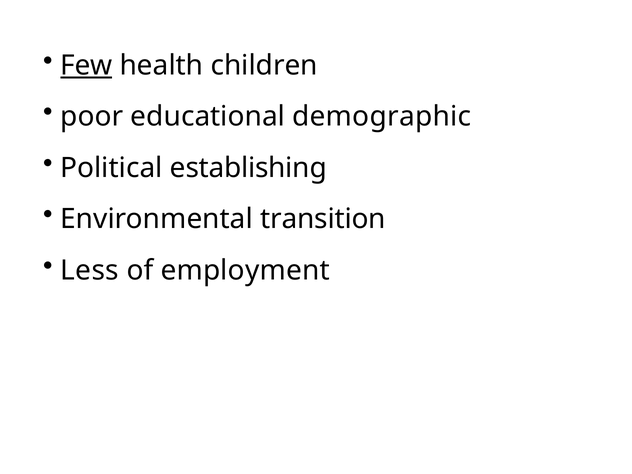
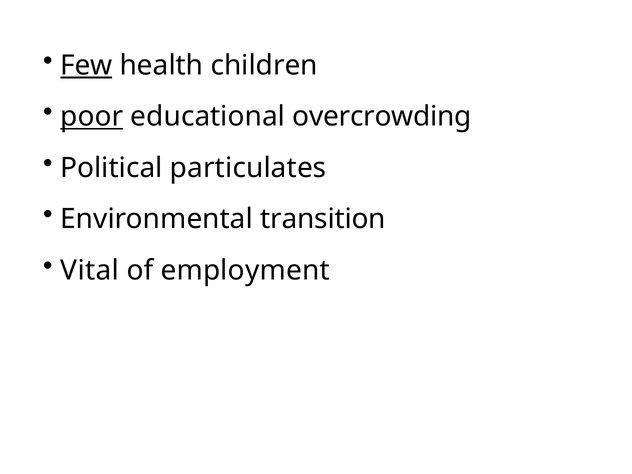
poor underline: none -> present
demographic: demographic -> overcrowding
establishing: establishing -> particulates
Less: Less -> Vital
